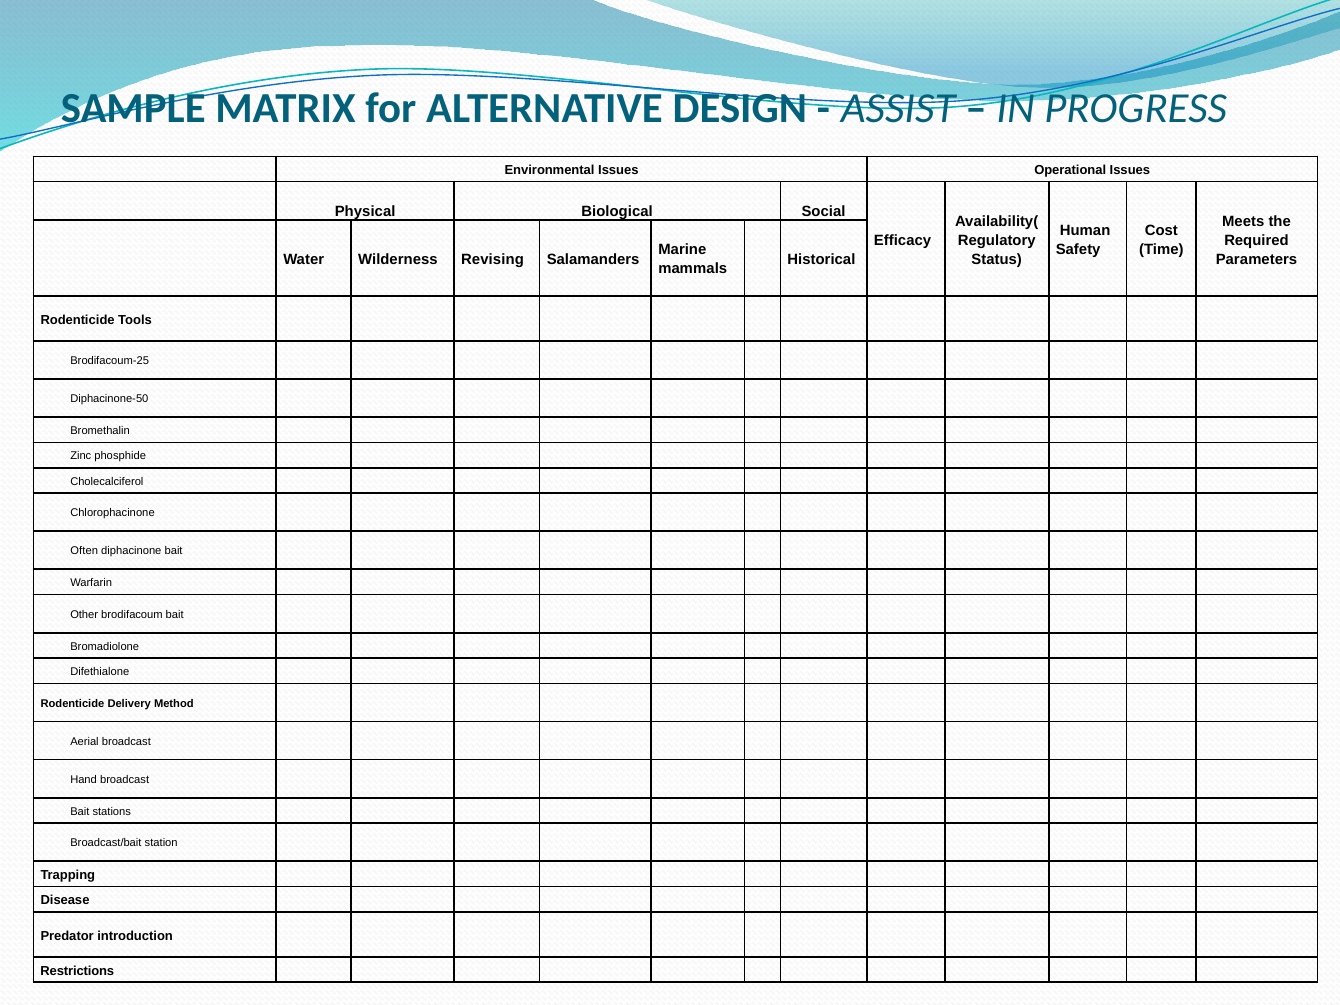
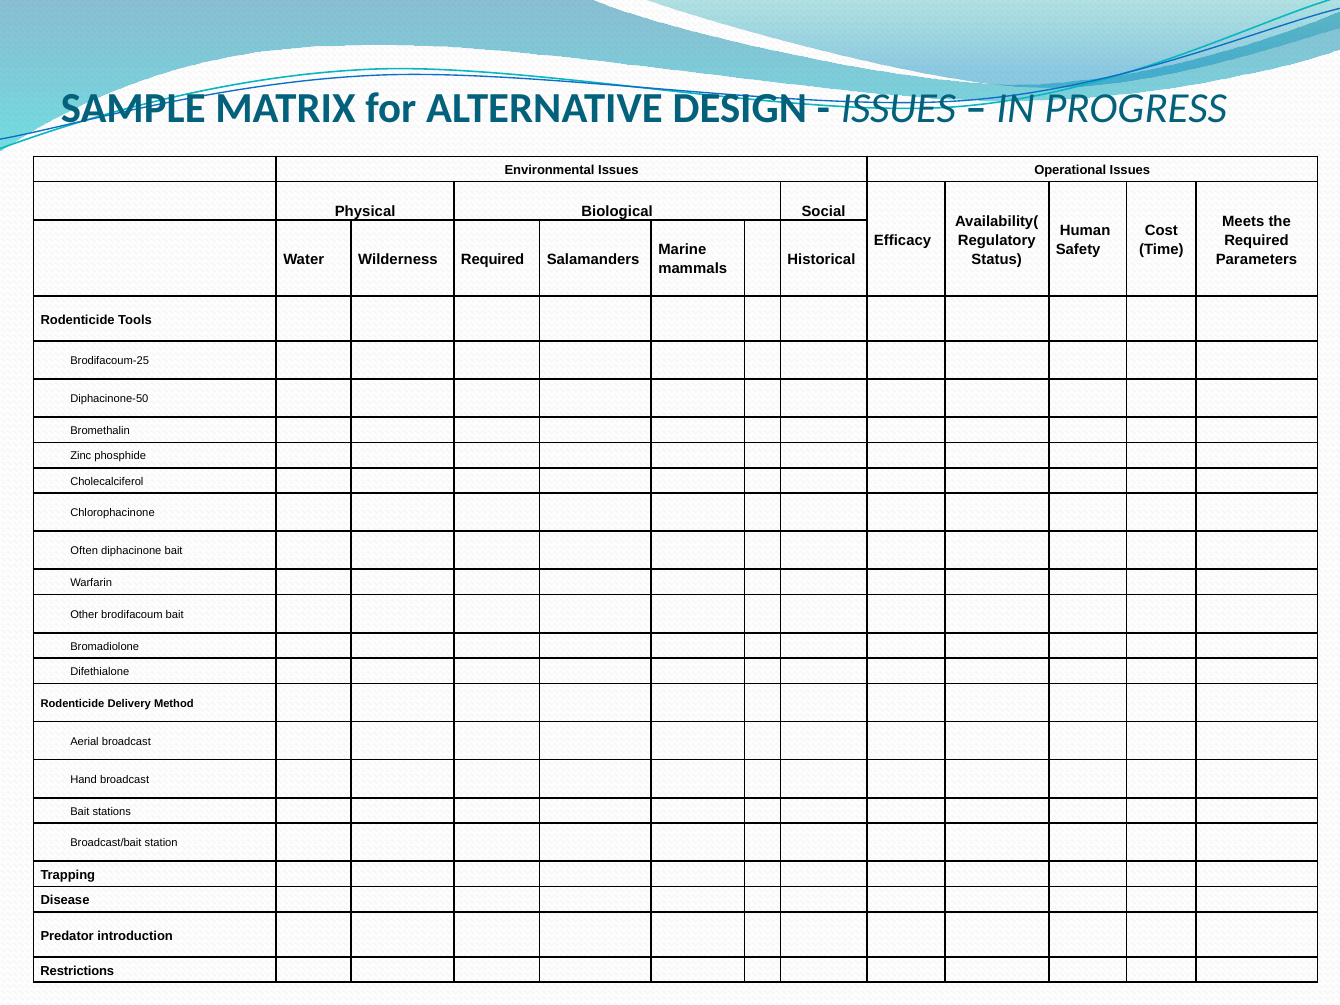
ASSIST at (898, 108): ASSIST -> ISSUES
Wilderness Revising: Revising -> Required
